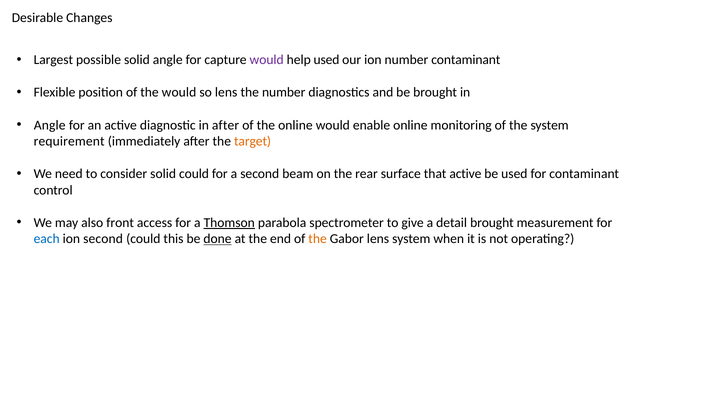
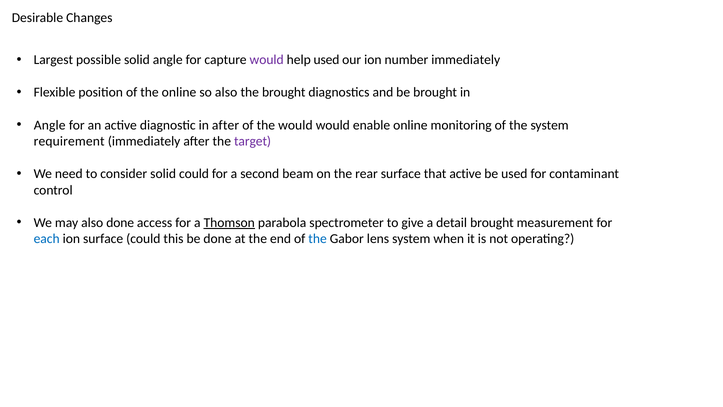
number contaminant: contaminant -> immediately
the would: would -> online
so lens: lens -> also
the number: number -> brought
the online: online -> would
target colour: orange -> purple
also front: front -> done
ion second: second -> surface
done at (218, 239) underline: present -> none
the at (318, 239) colour: orange -> blue
